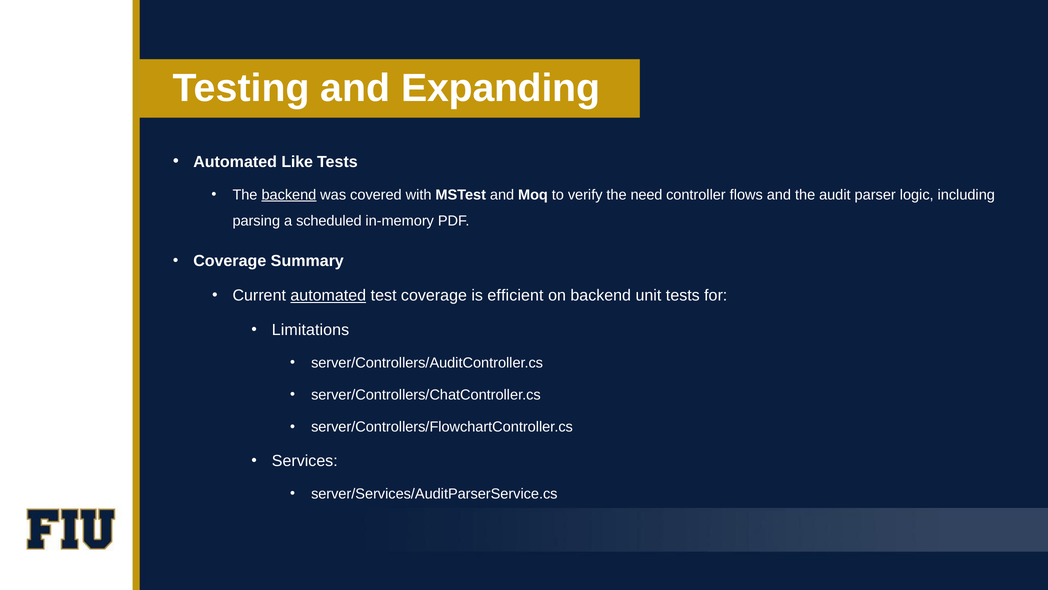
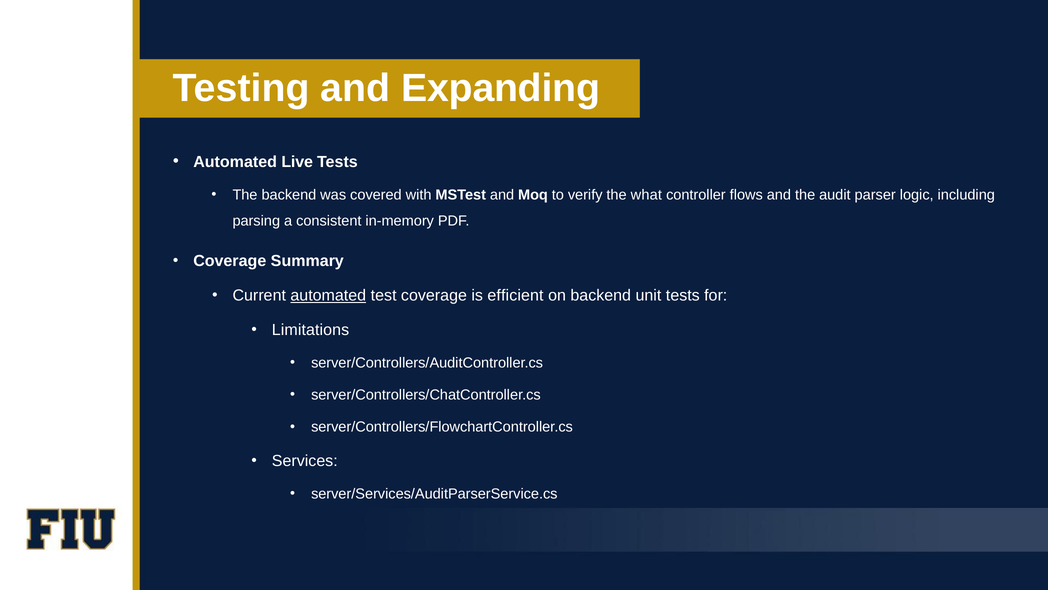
Like: Like -> Live
backend at (289, 195) underline: present -> none
need: need -> what
scheduled: scheduled -> consistent
